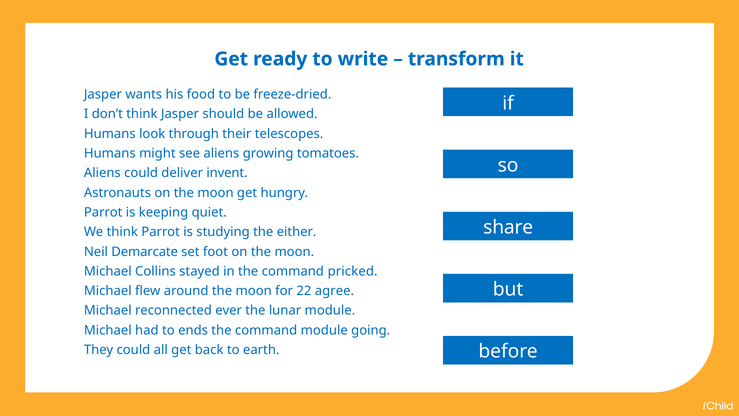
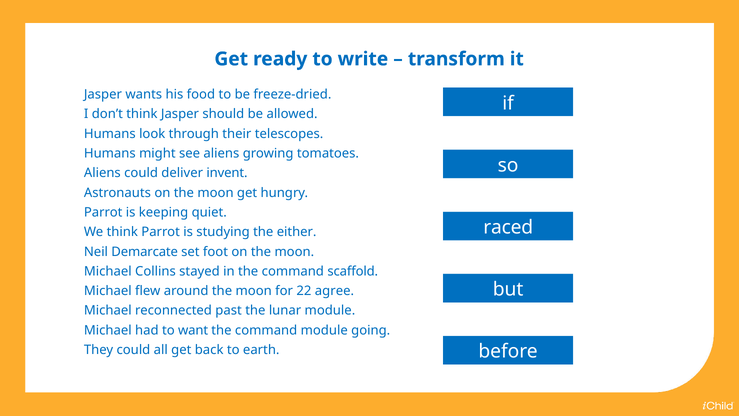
share: share -> raced
pricked: pricked -> scaffold
ever: ever -> past
ends: ends -> want
